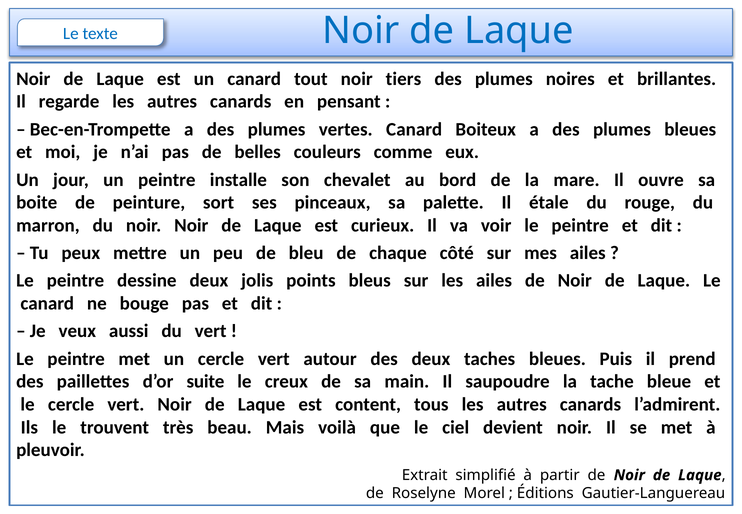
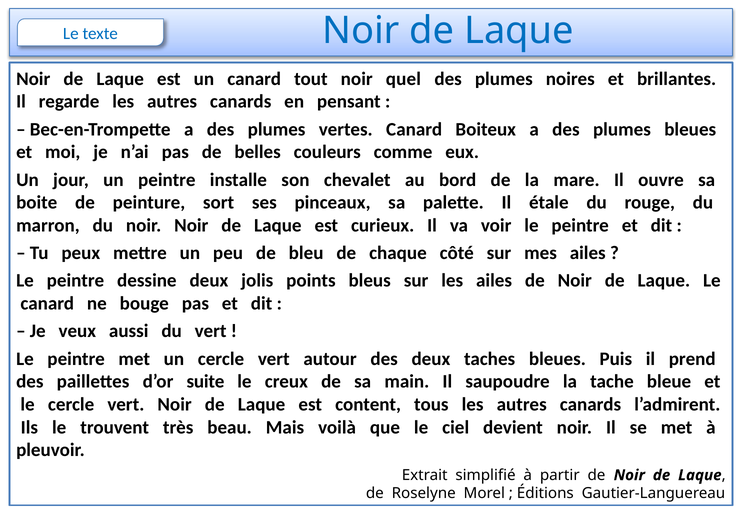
tiers: tiers -> quel
